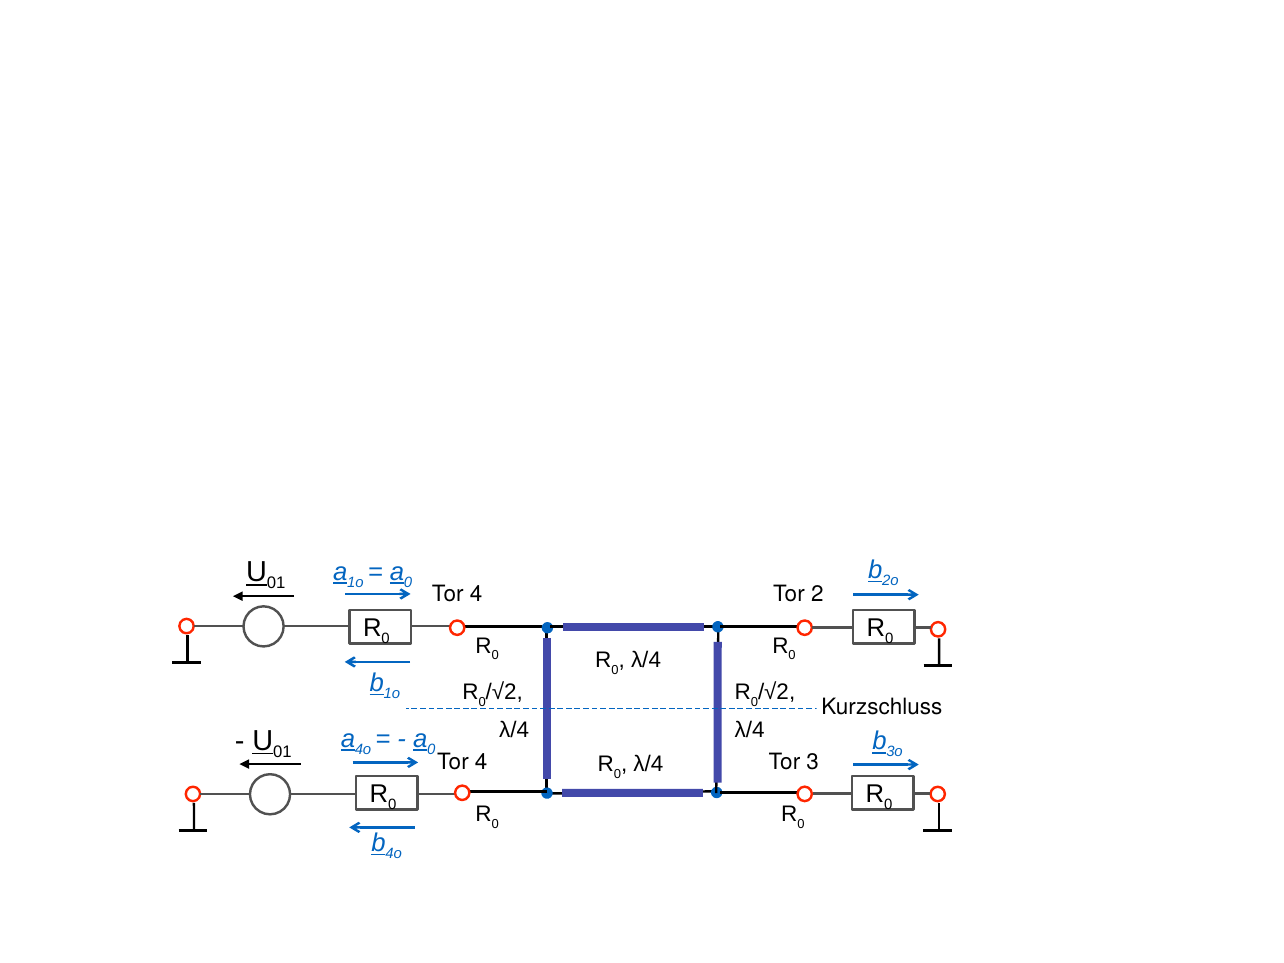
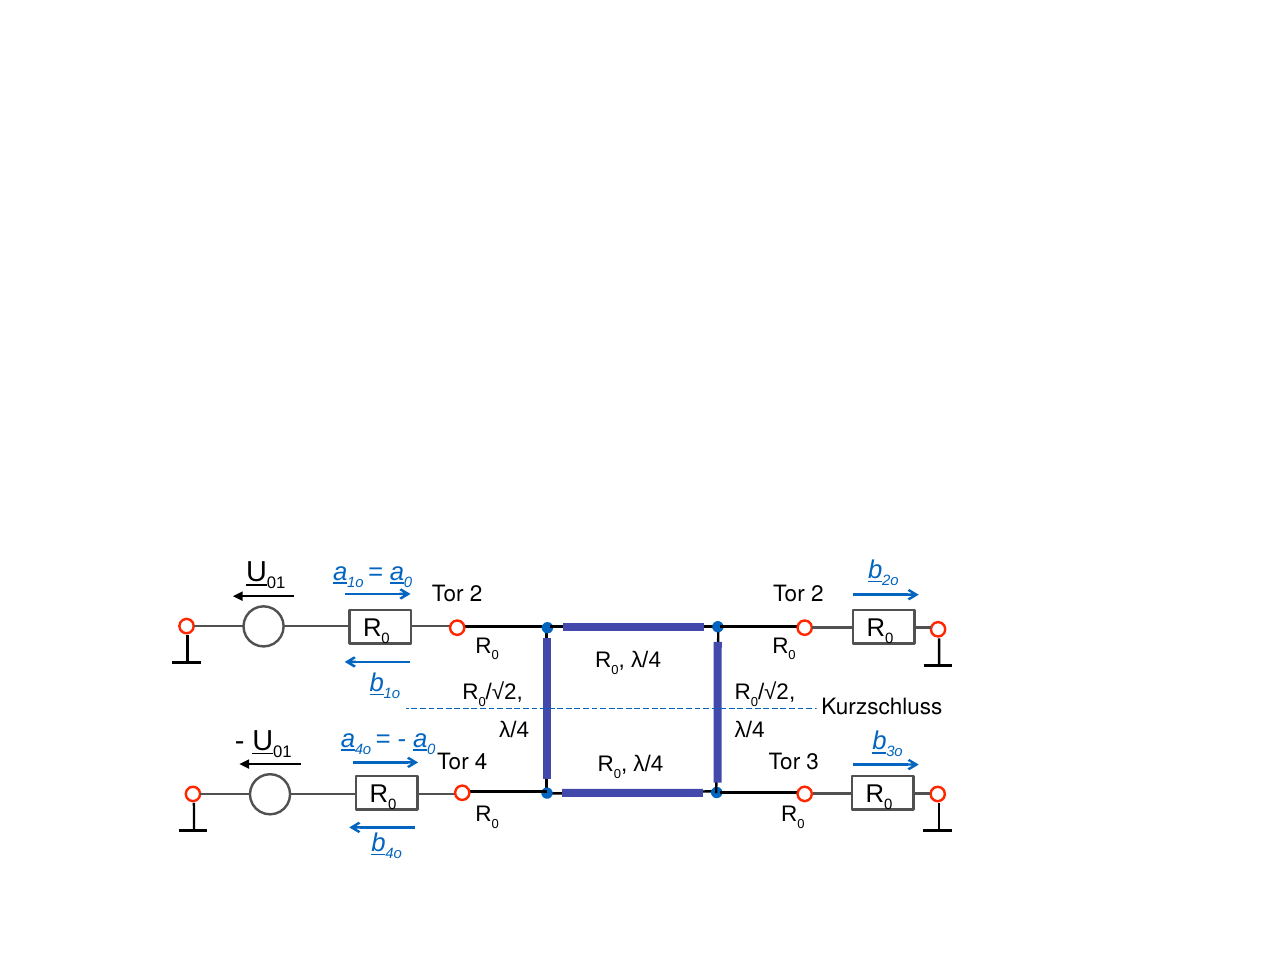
4 at (476, 594): 4 -> 2
